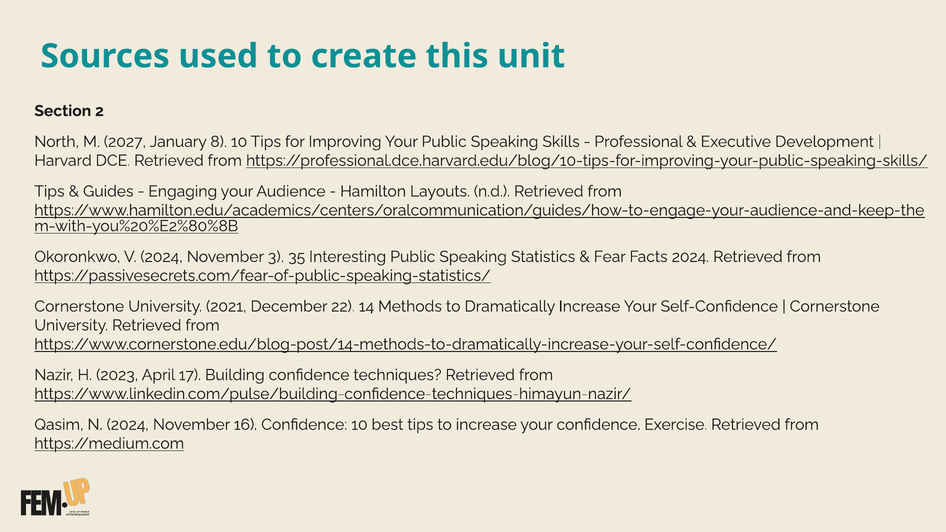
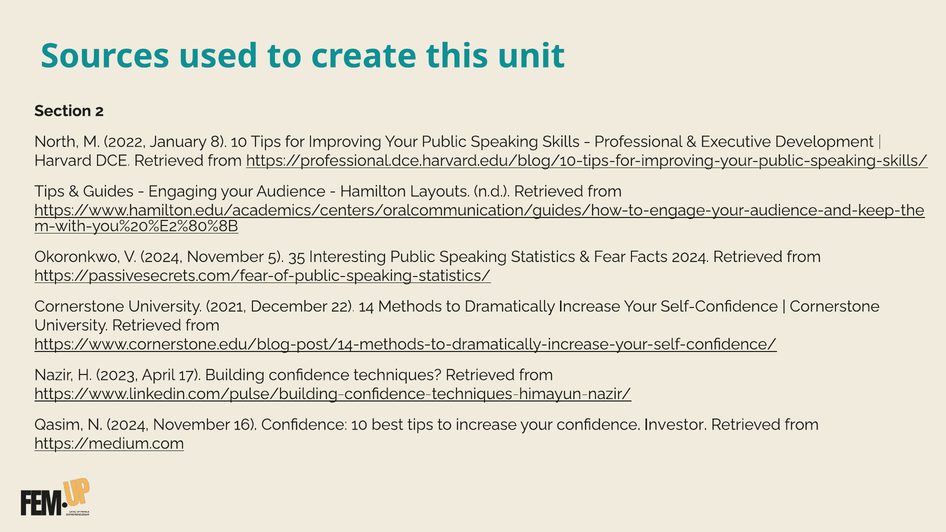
2027: 2027 -> 2022
3: 3 -> 5
Exercise: Exercise -> Investor
